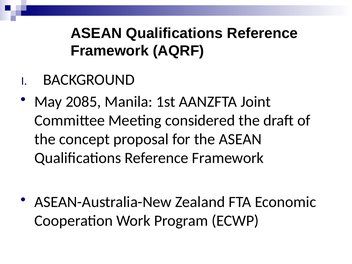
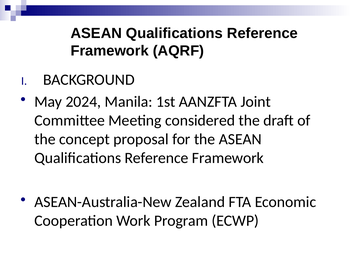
2085: 2085 -> 2024
